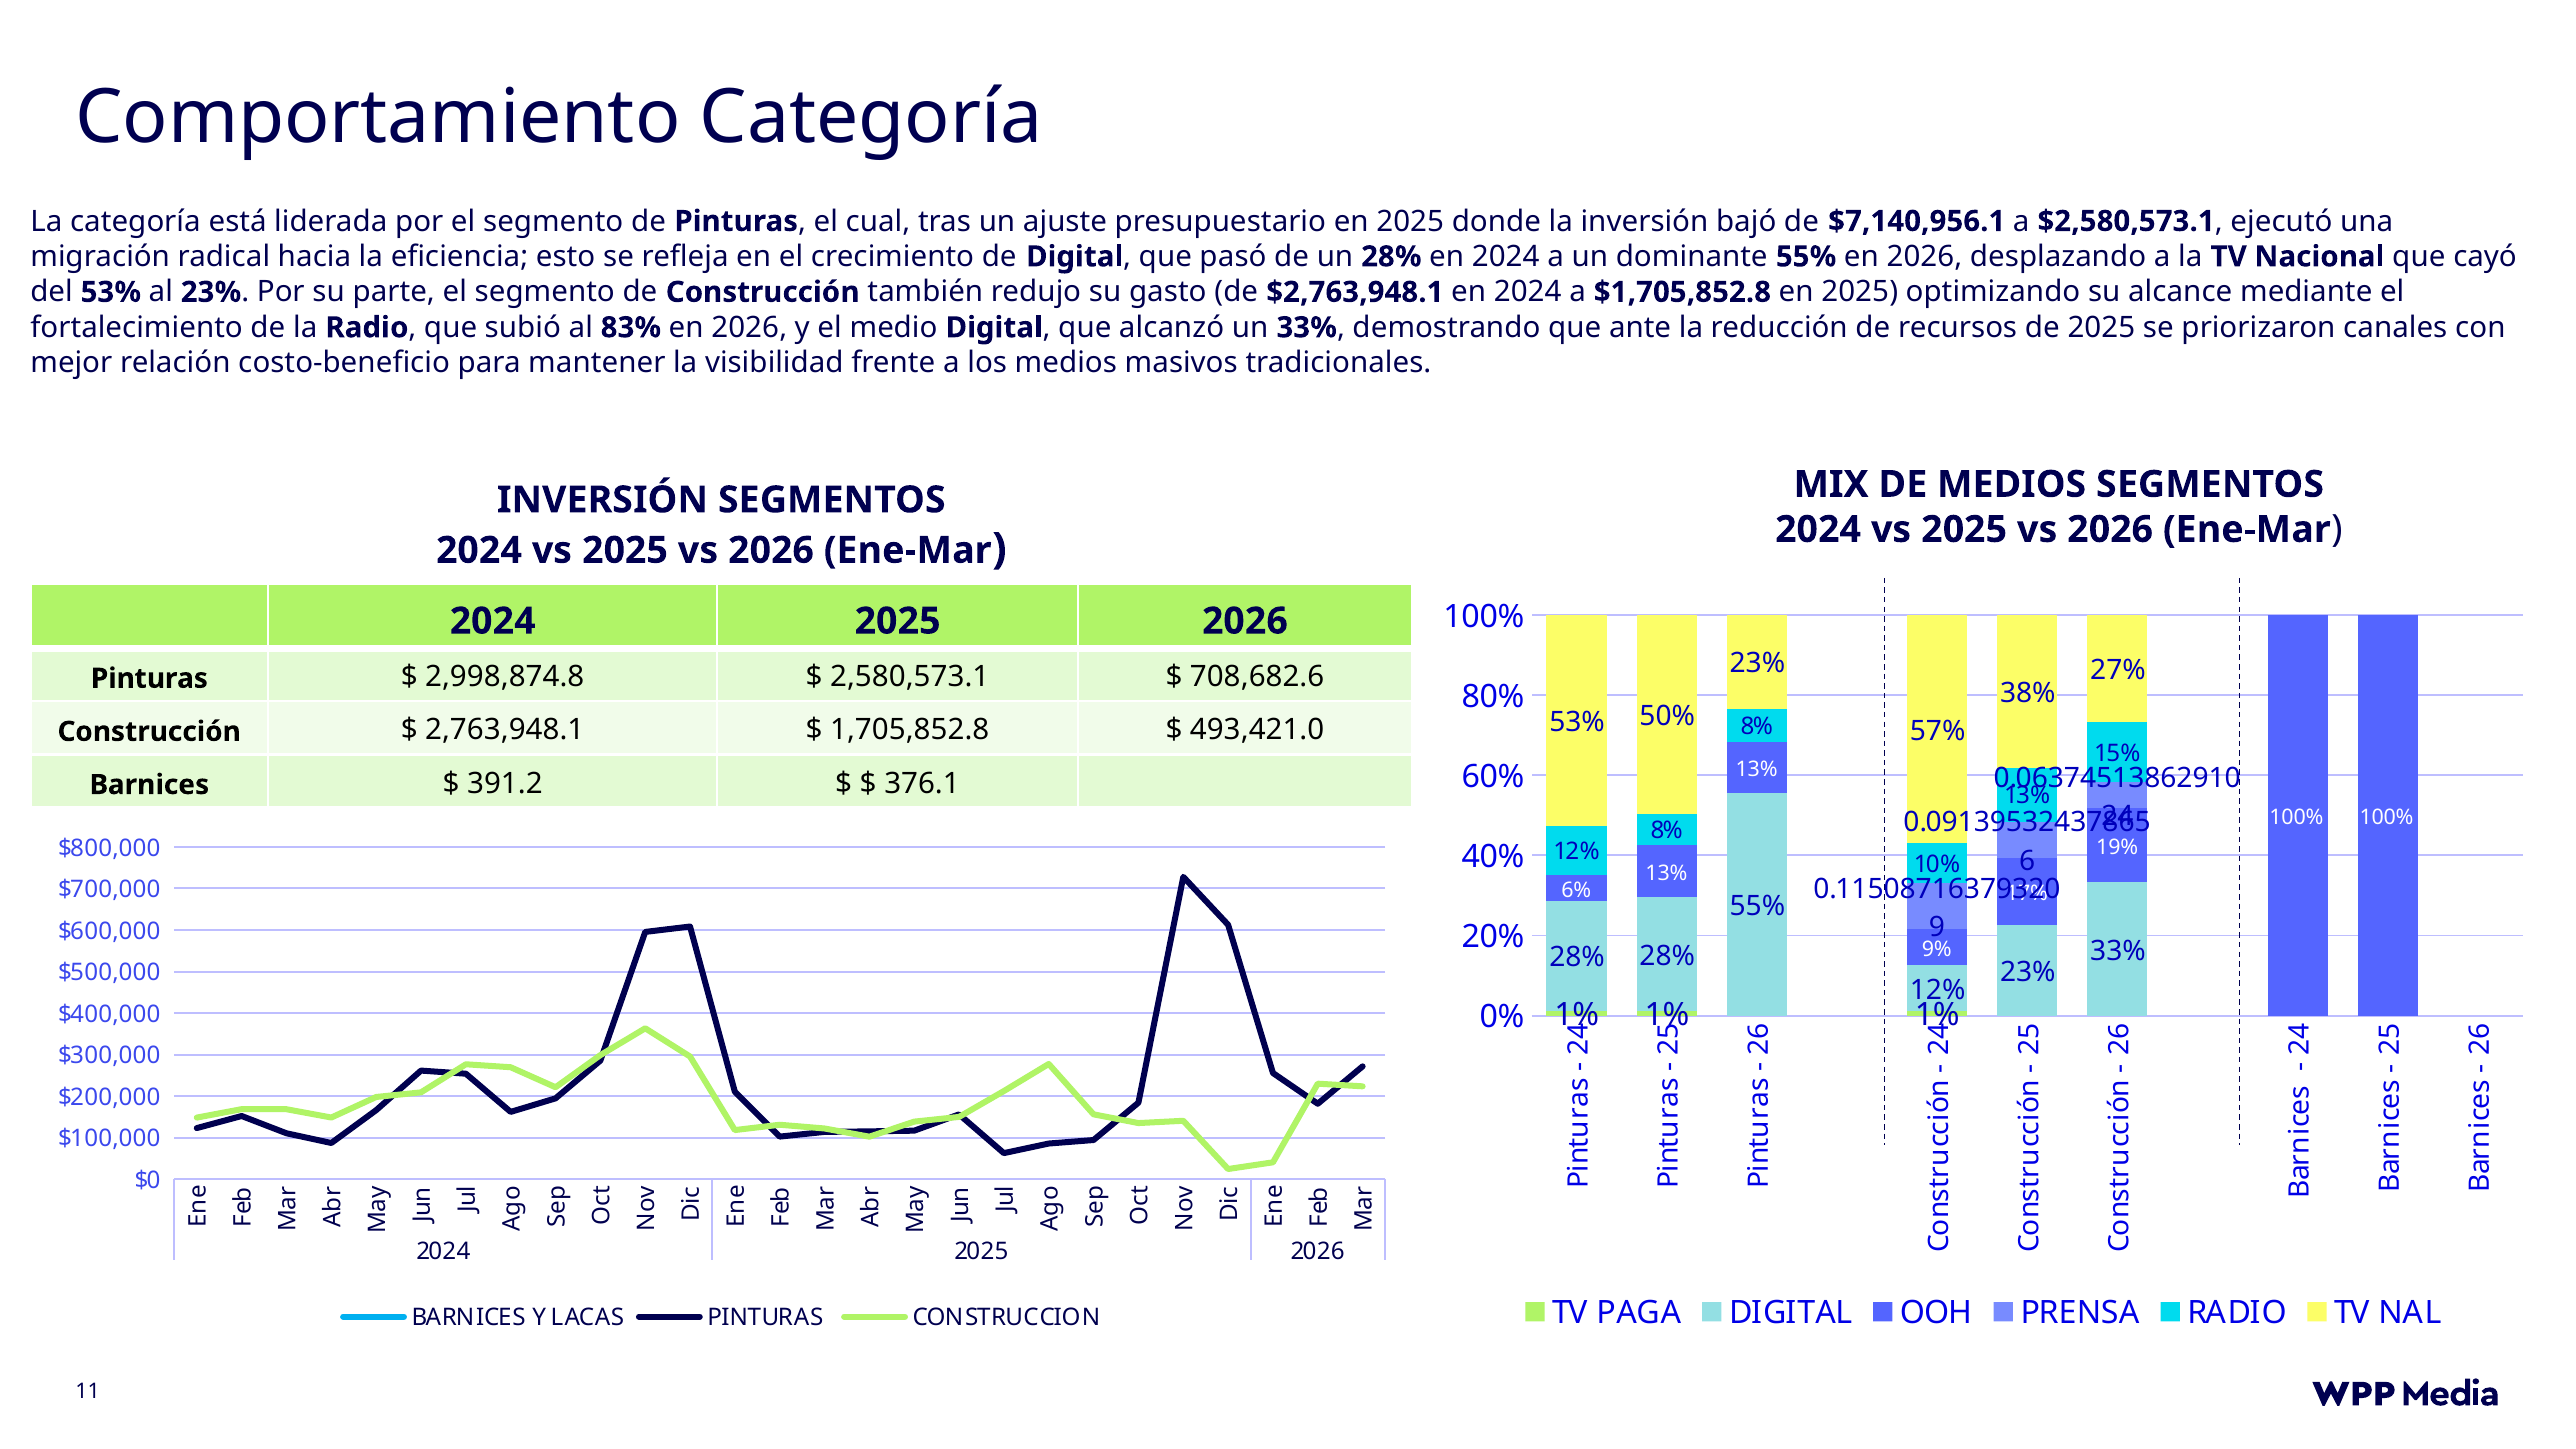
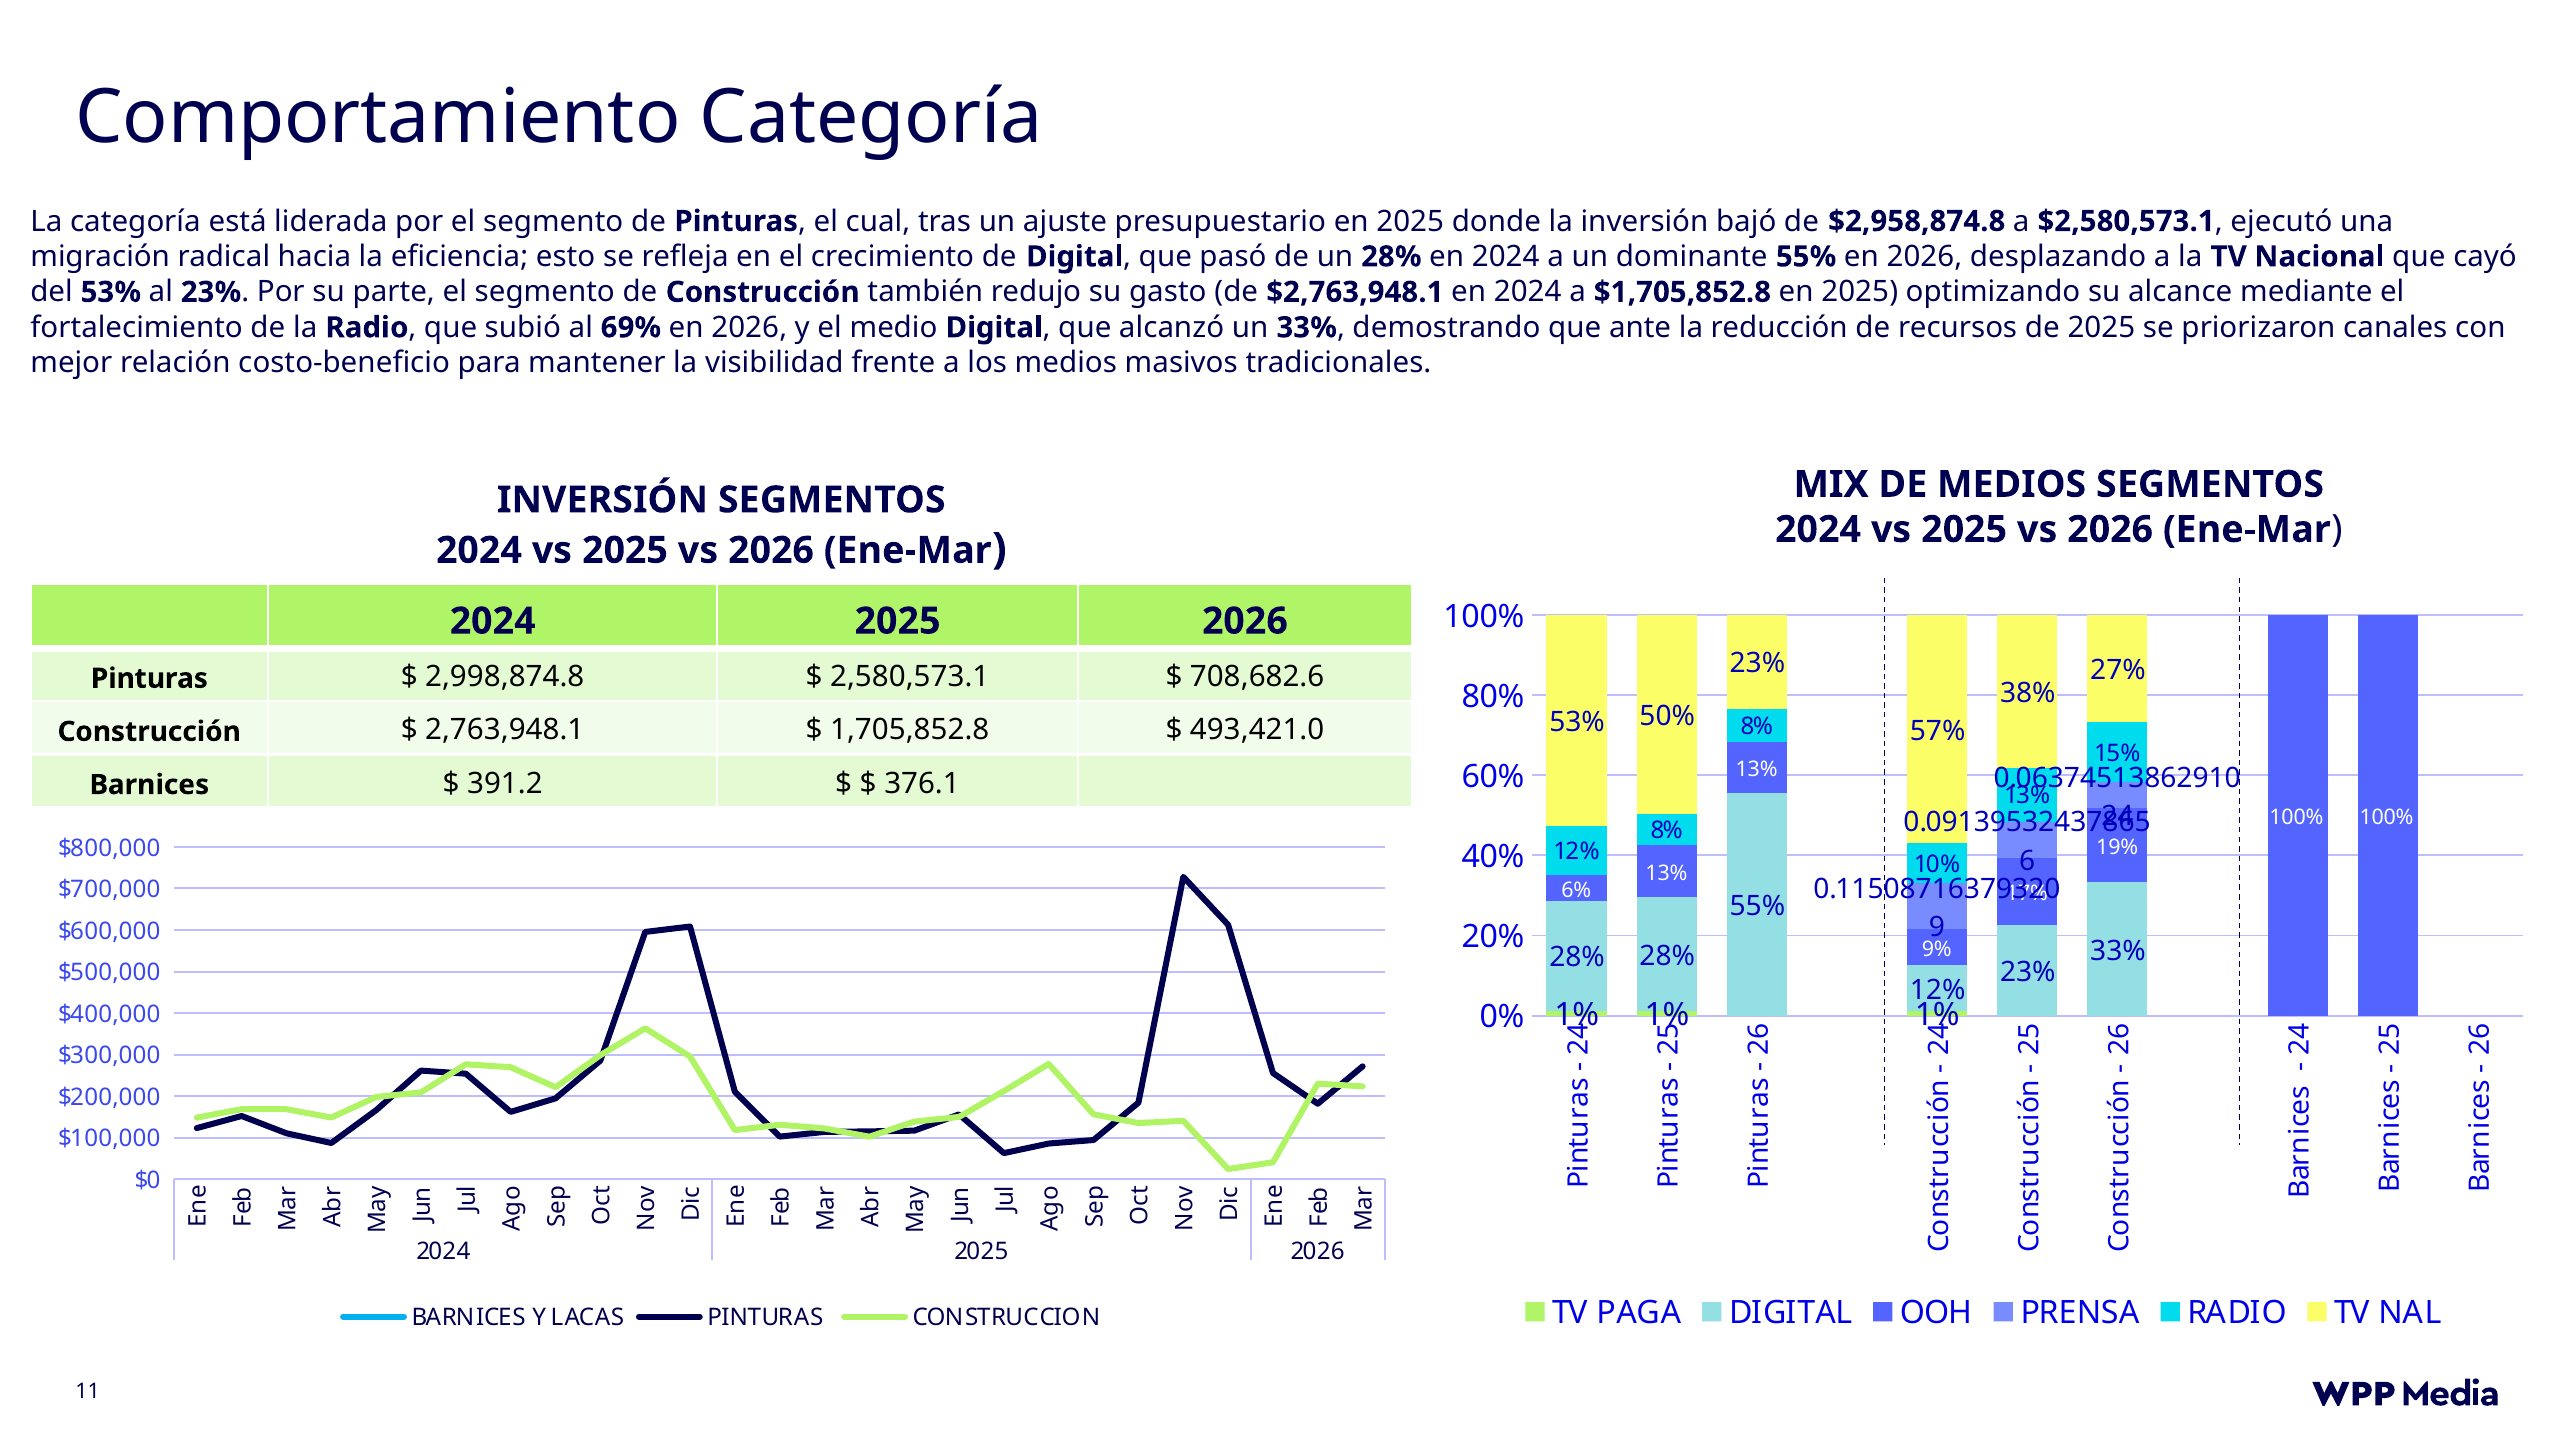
$7,140,956.1: $7,140,956.1 -> $2,958,874.8
83%: 83% -> 69%
